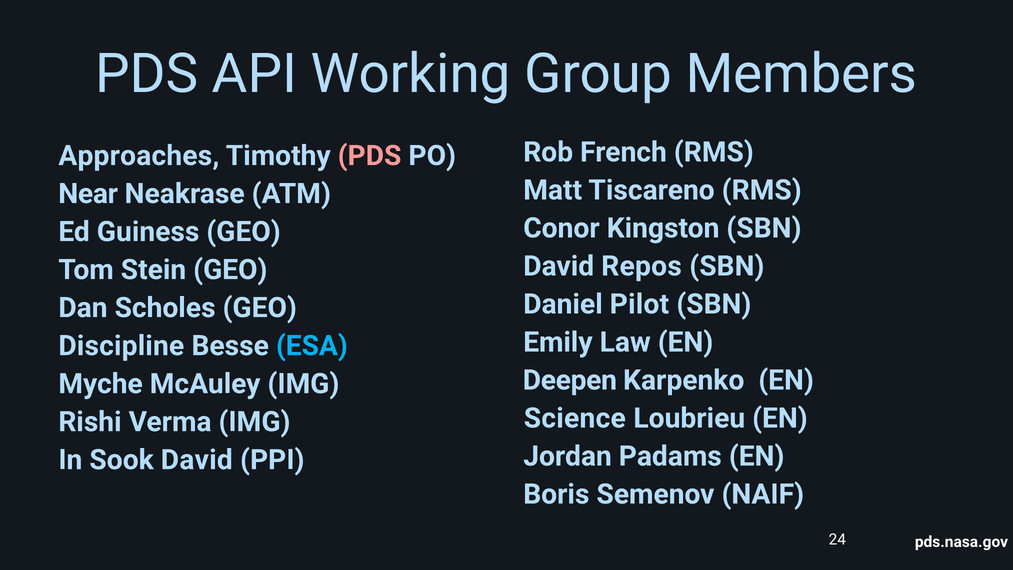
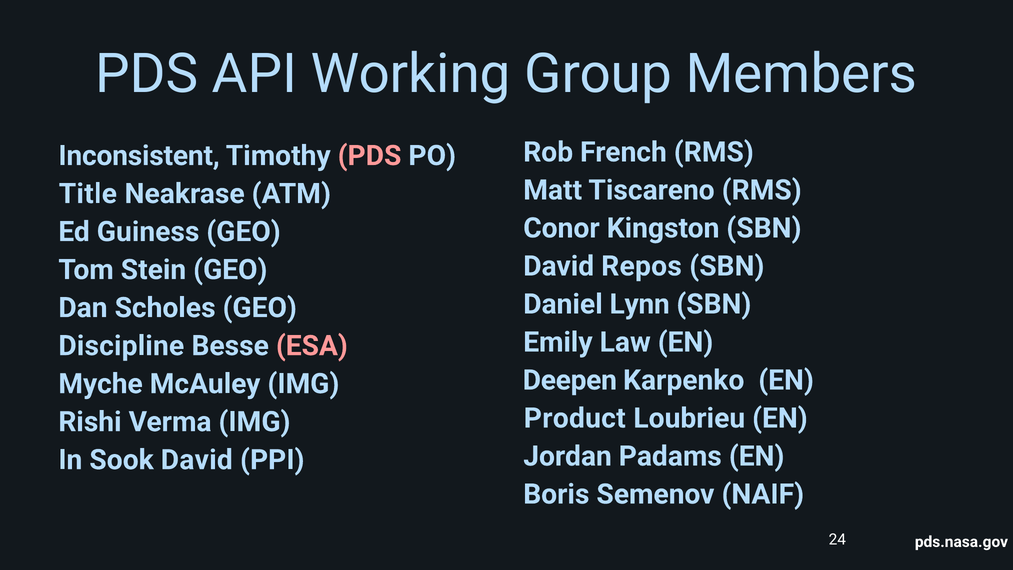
Approaches: Approaches -> Inconsistent
Near: Near -> Title
Pilot: Pilot -> Lynn
ESA colour: light blue -> pink
Science: Science -> Product
